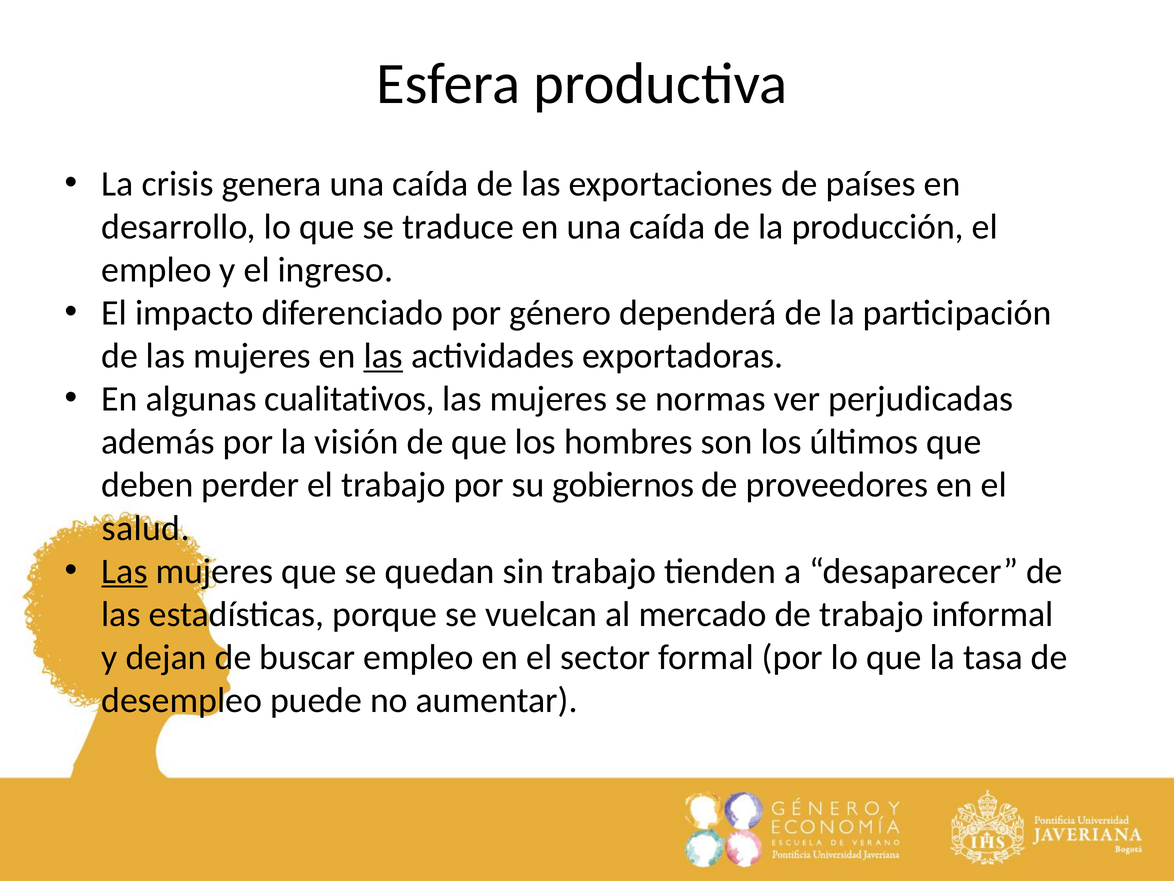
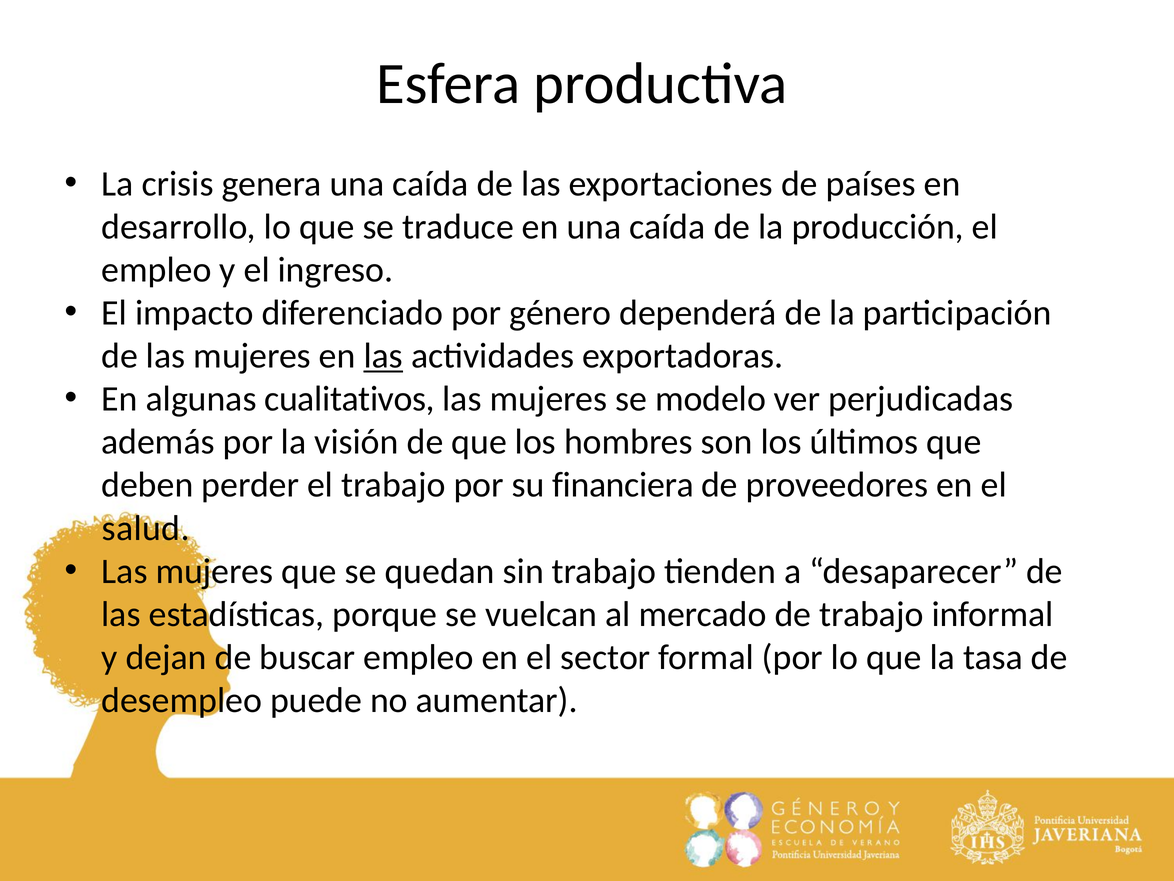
normas: normas -> modelo
gobiernos: gobiernos -> financiera
Las at (124, 571) underline: present -> none
